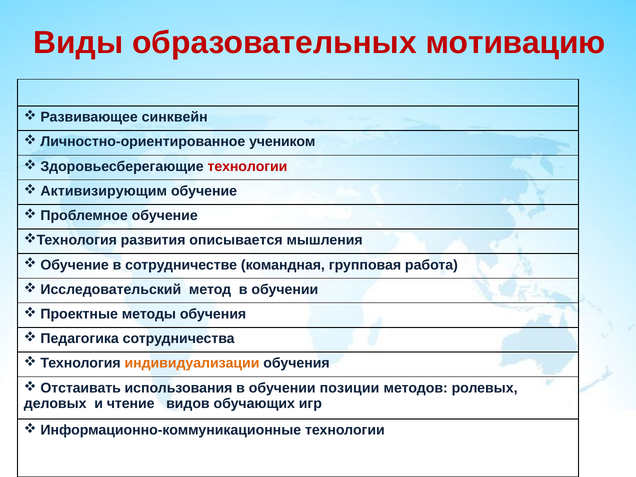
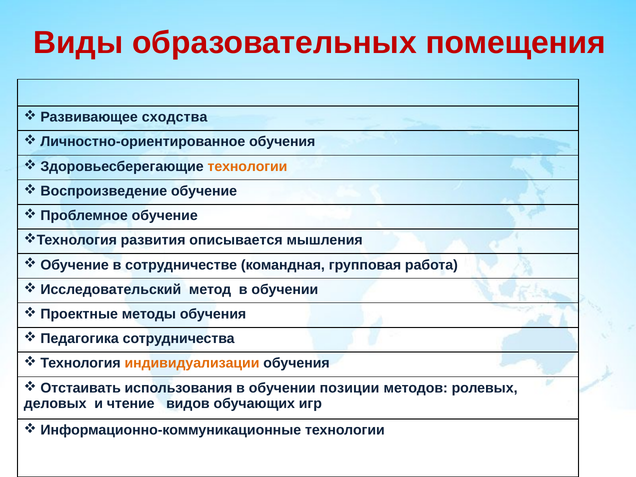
мотивацию: мотивацию -> помещения
синквейн: синквейн -> сходства
Личностно-ориентированное учеником: учеником -> обучения
технологии at (247, 166) colour: red -> orange
Активизирующим: Активизирующим -> Воспроизведение
